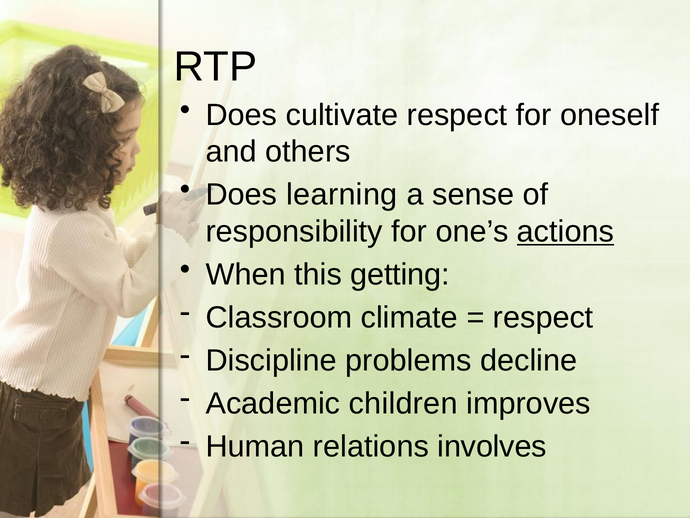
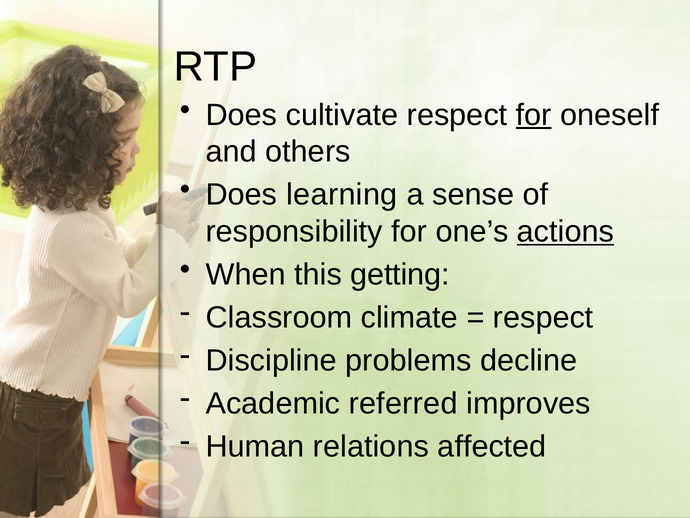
for at (534, 115) underline: none -> present
children: children -> referred
involves: involves -> affected
